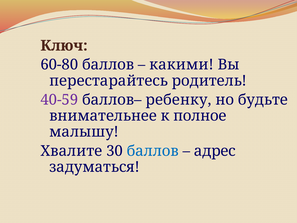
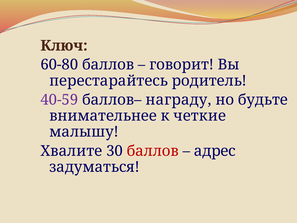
какими: какими -> говорит
ребенку: ребенку -> награду
полное: полное -> четкие
баллов at (153, 151) colour: blue -> red
